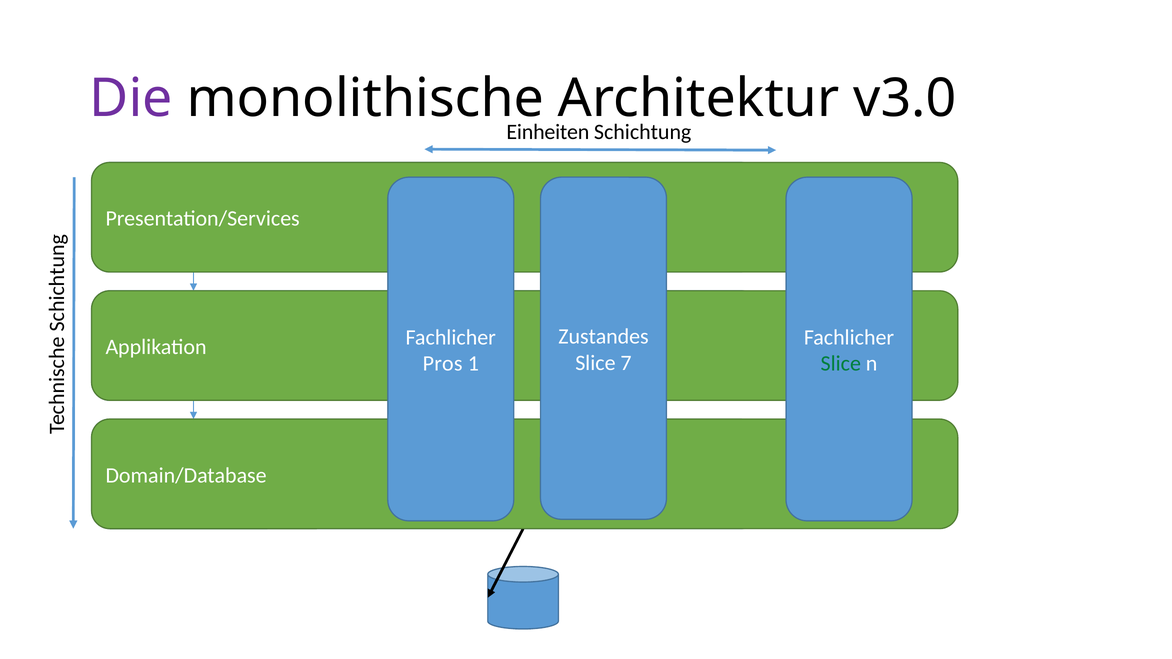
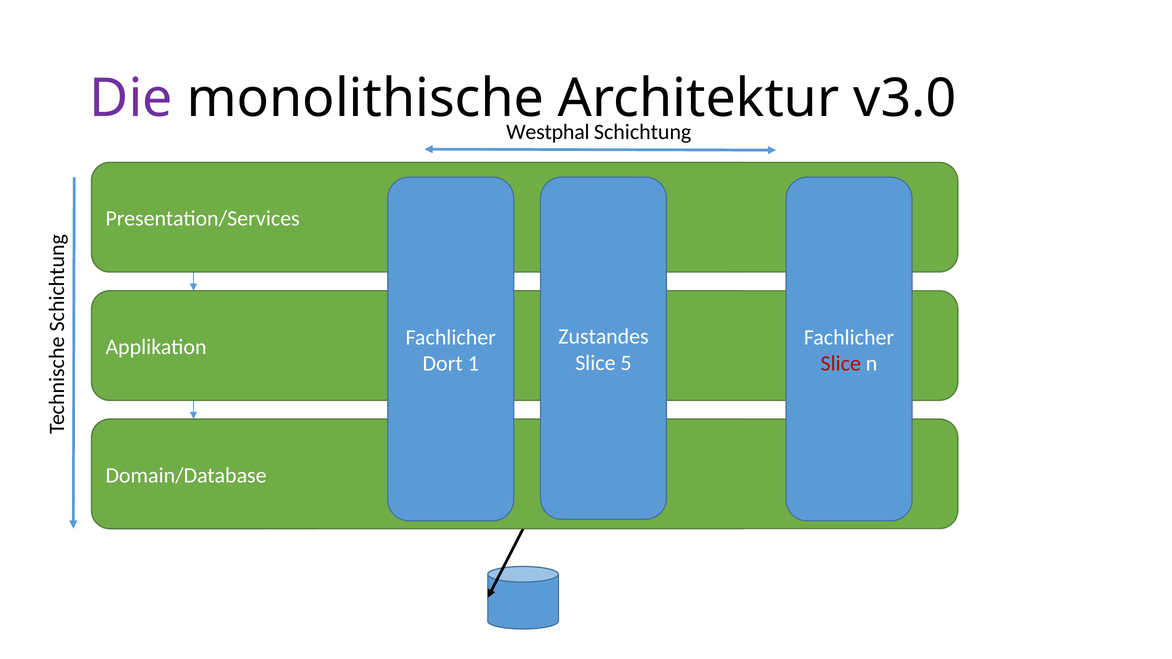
Einheiten: Einheiten -> Westphal
7: 7 -> 5
Pros: Pros -> Dort
Slice at (841, 364) colour: green -> red
